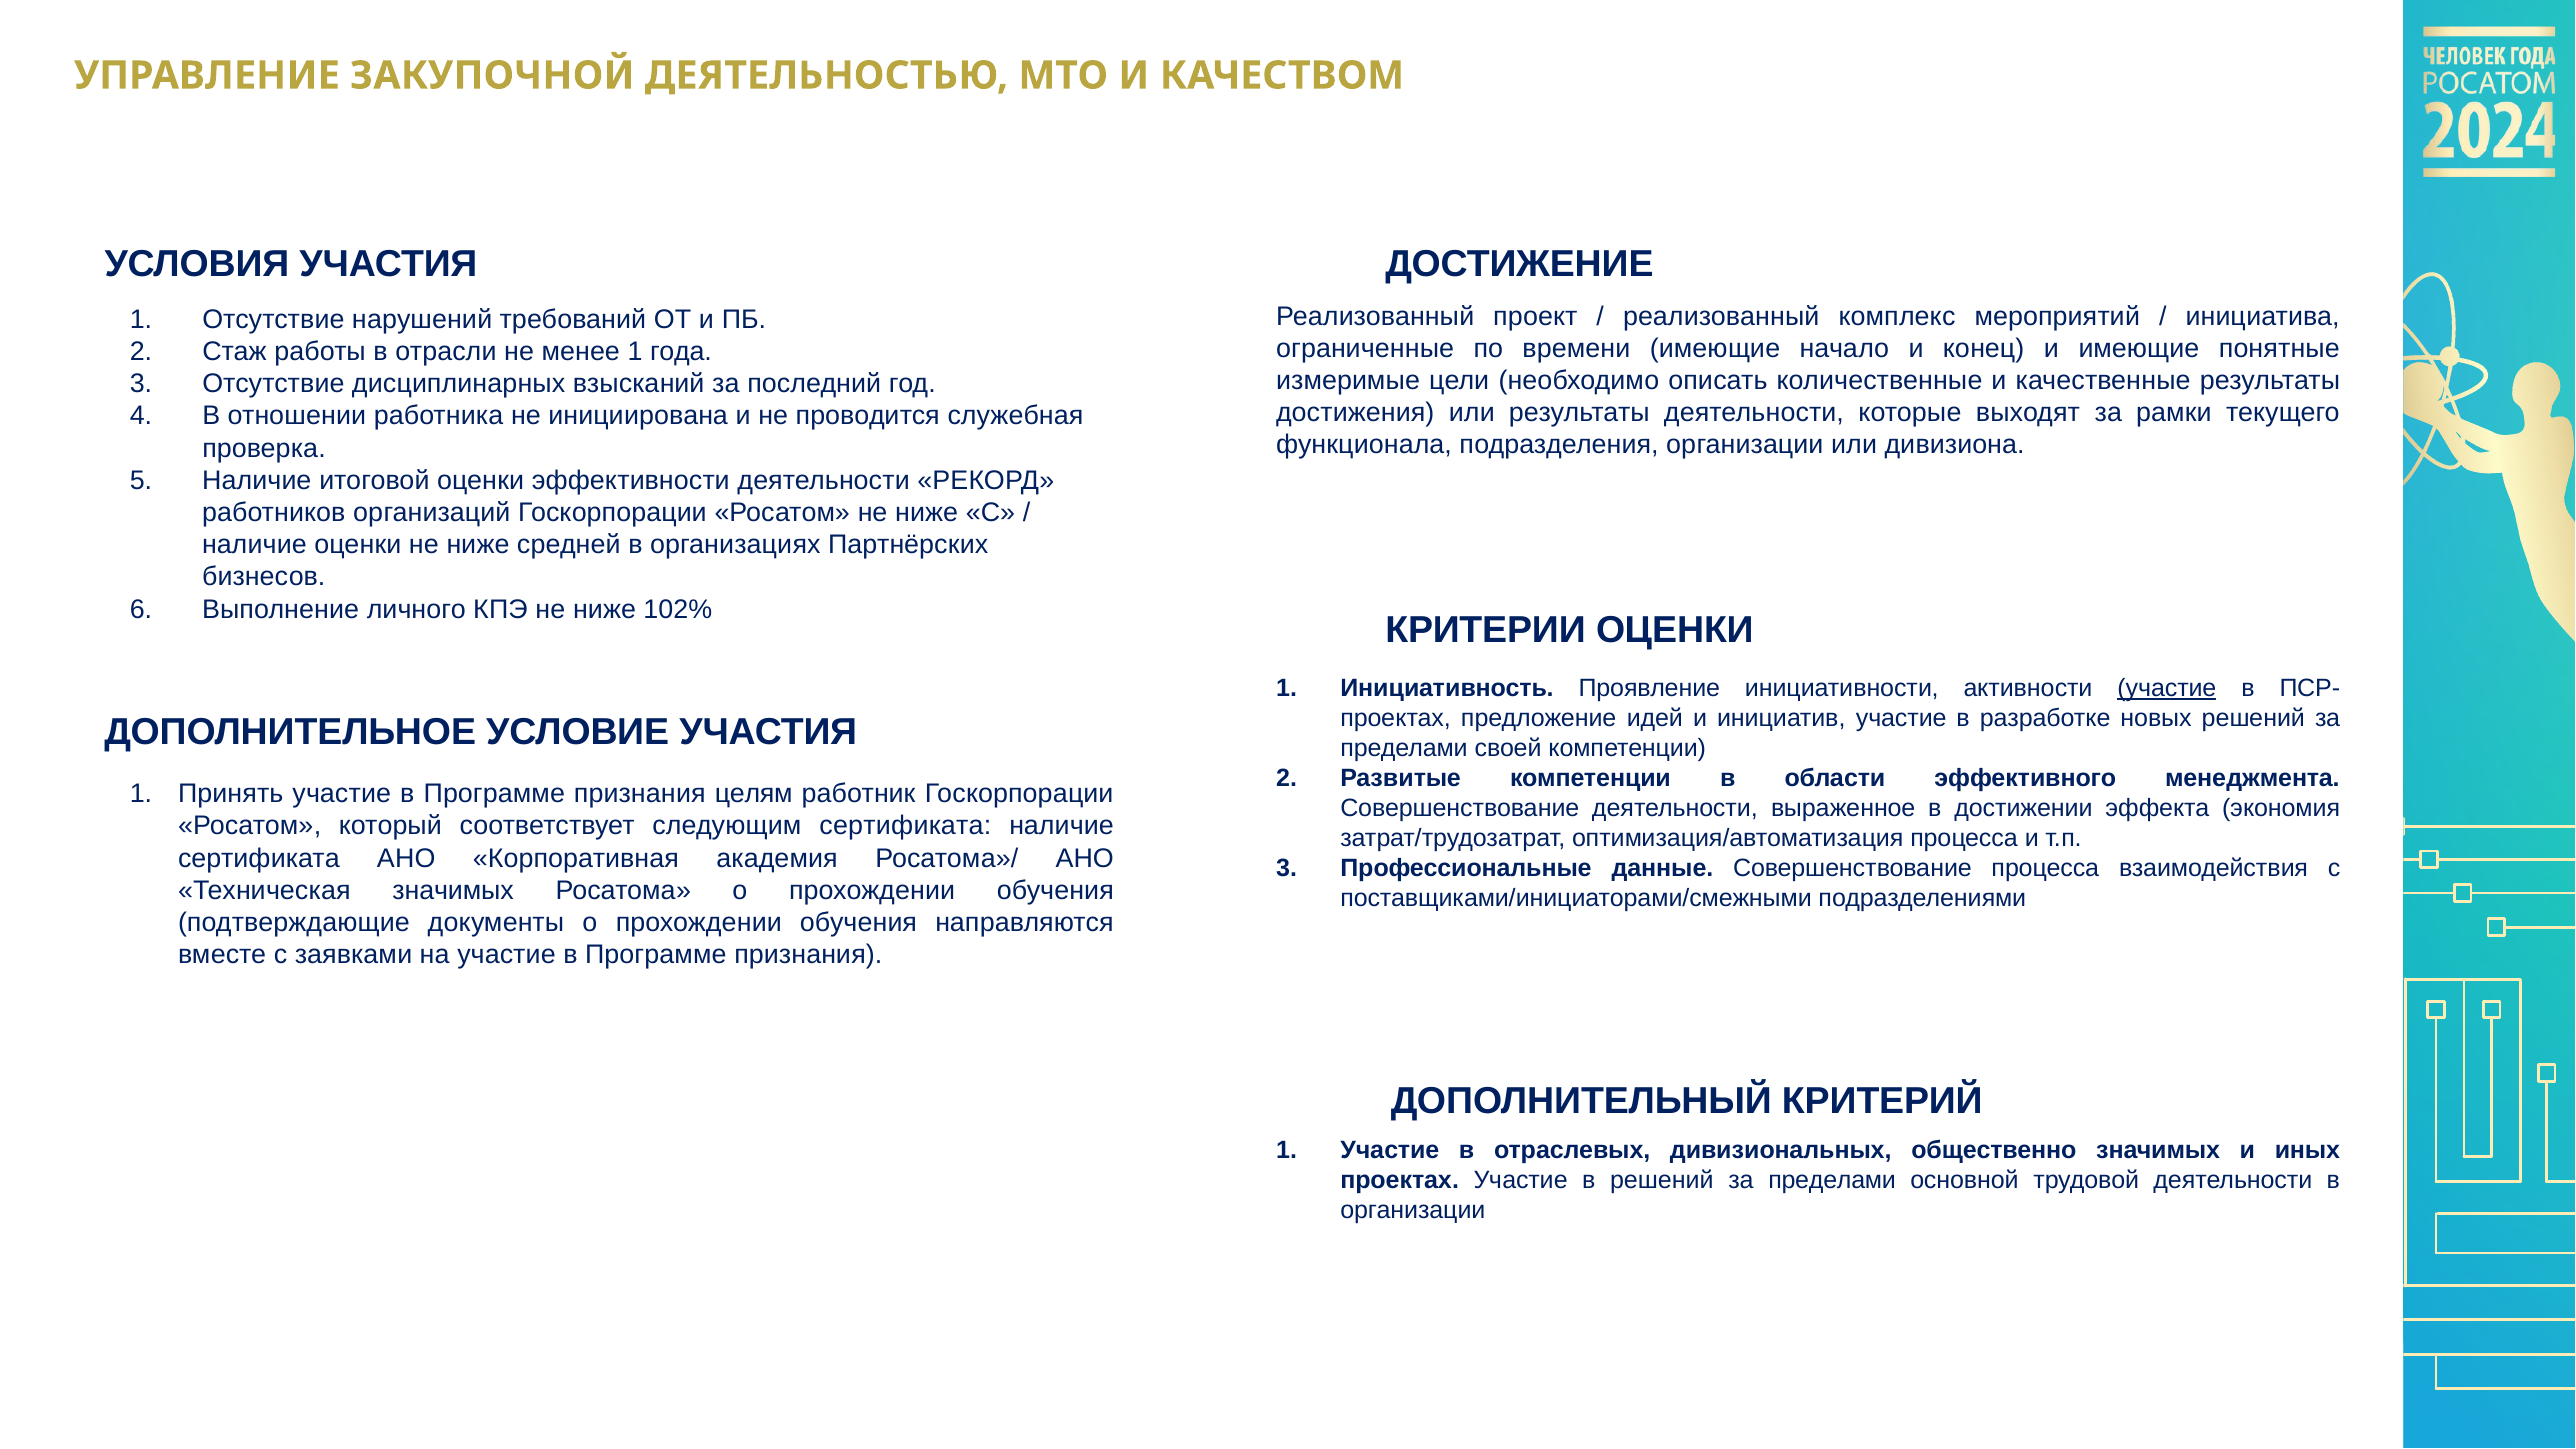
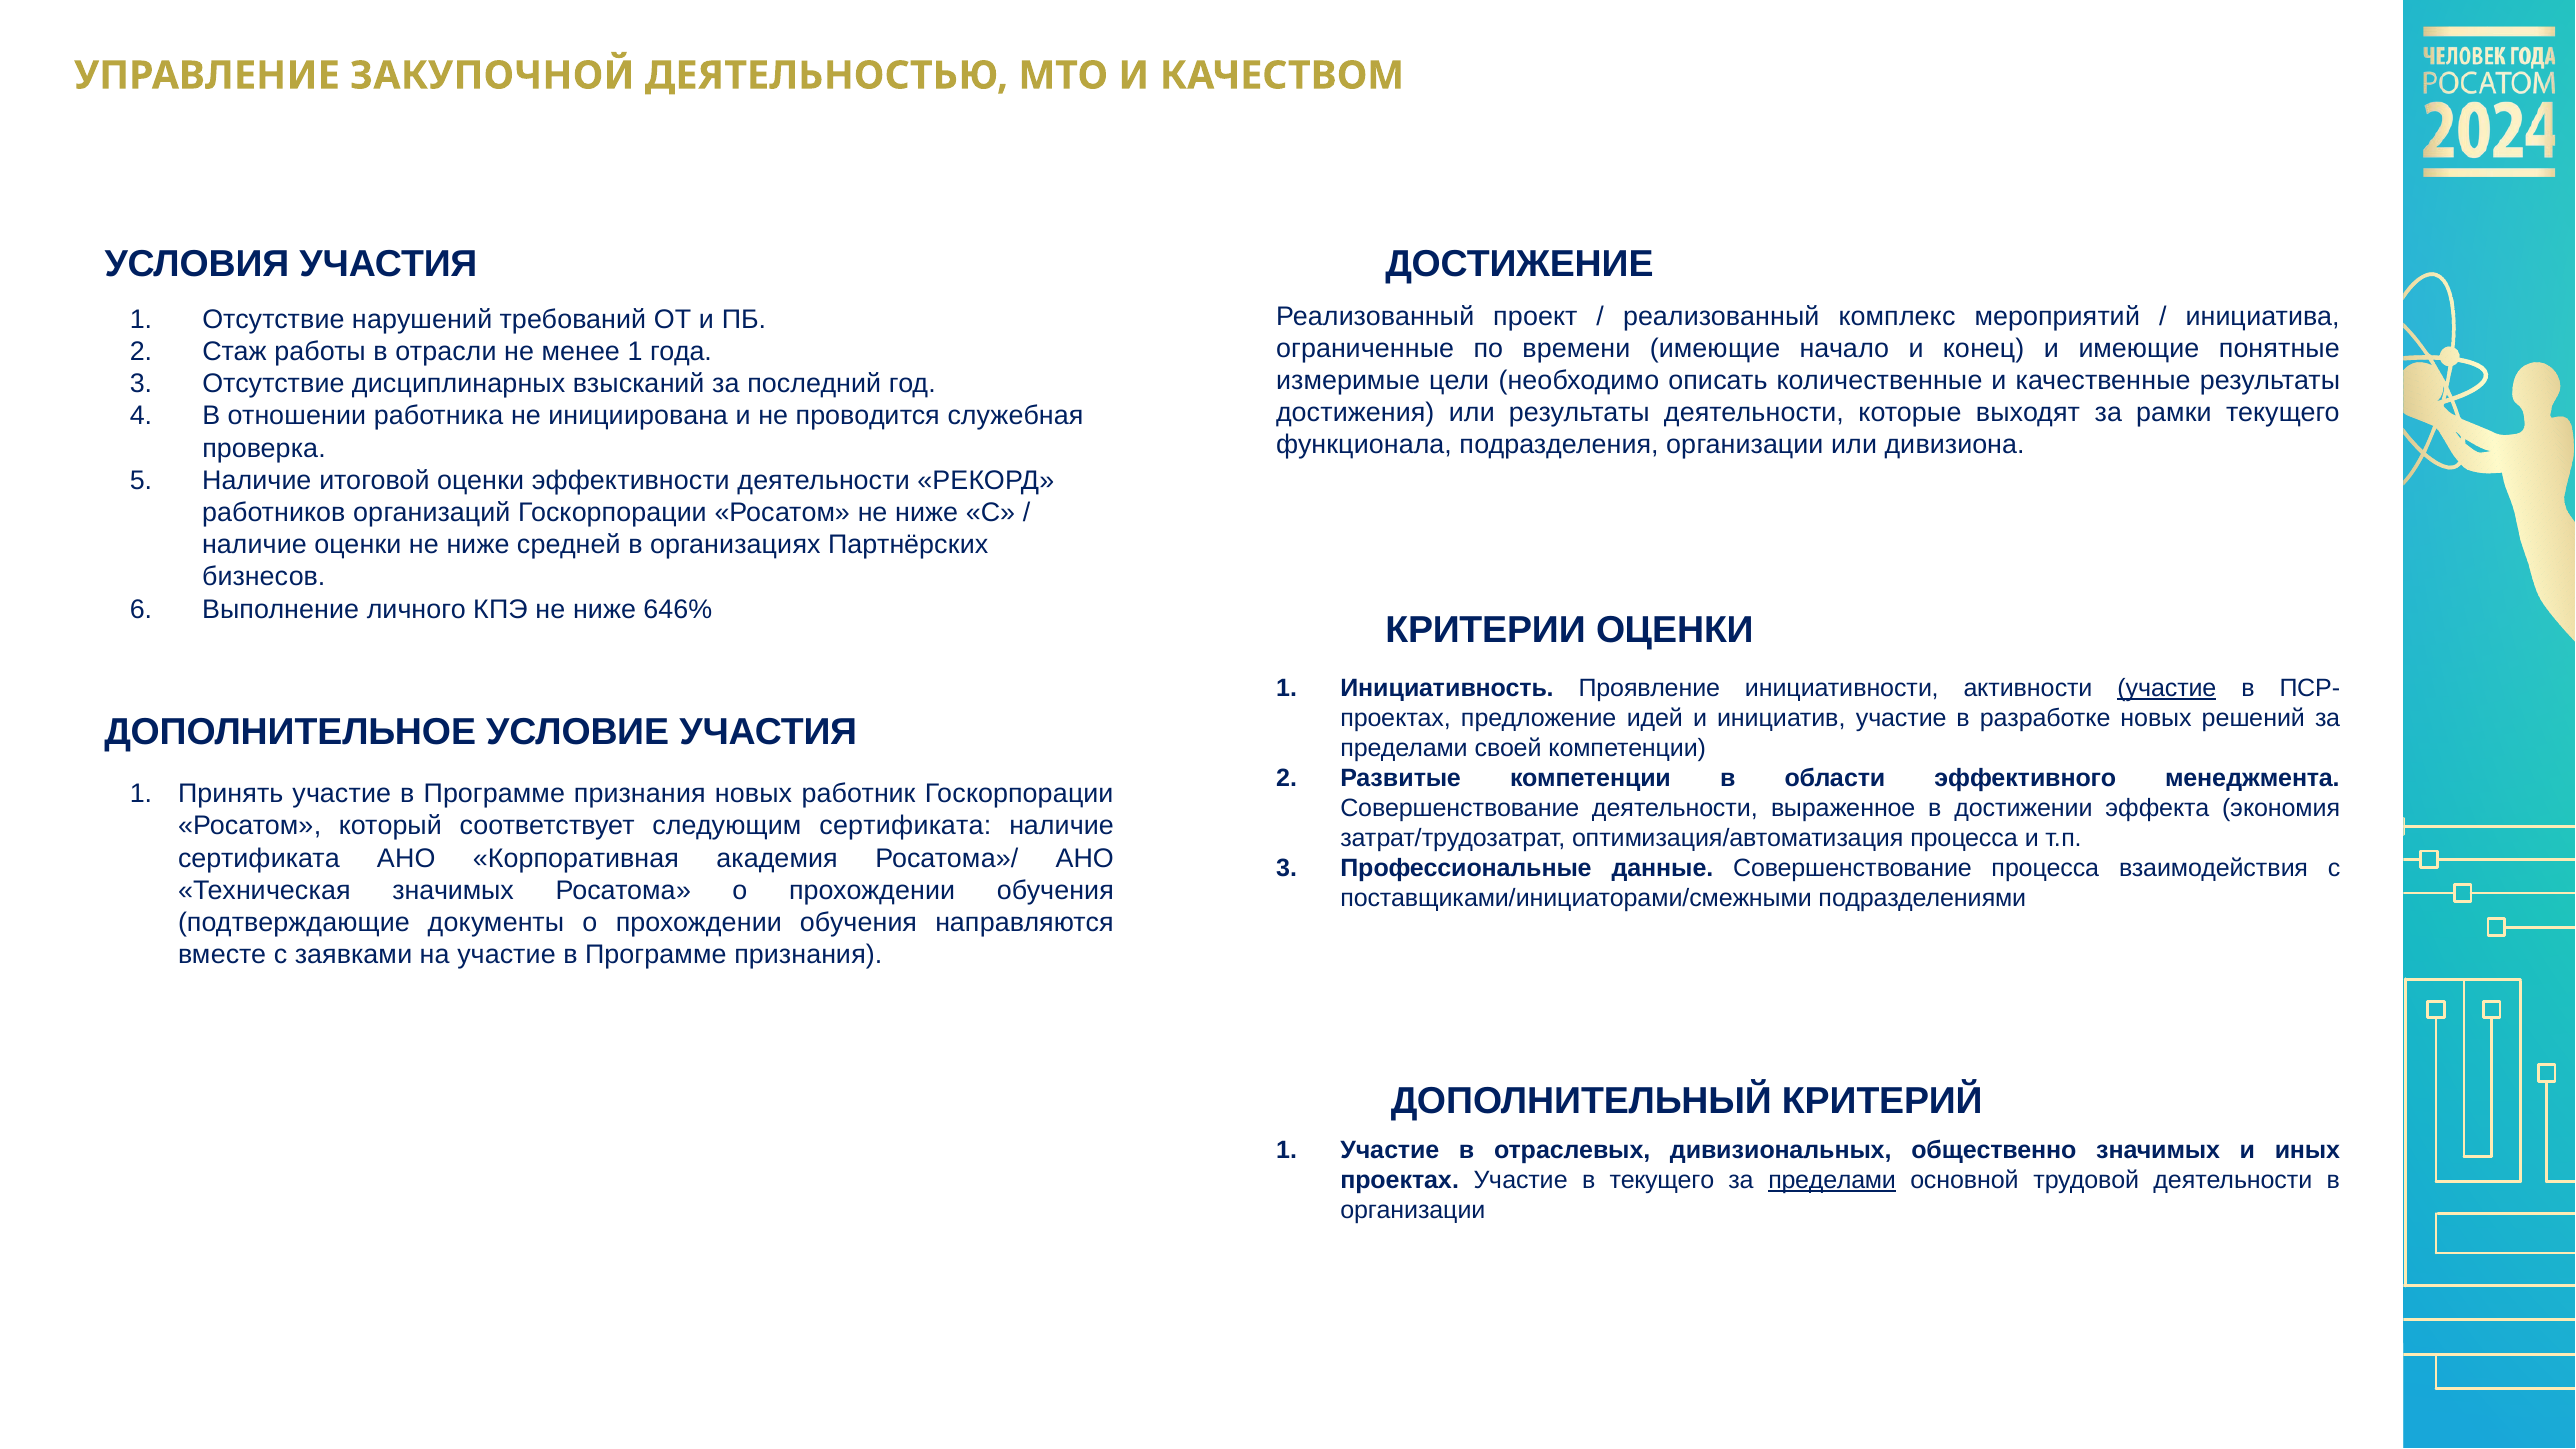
102%: 102% -> 646%
признания целям: целям -> новых
в решений: решений -> текущего
пределами at (1832, 1180) underline: none -> present
